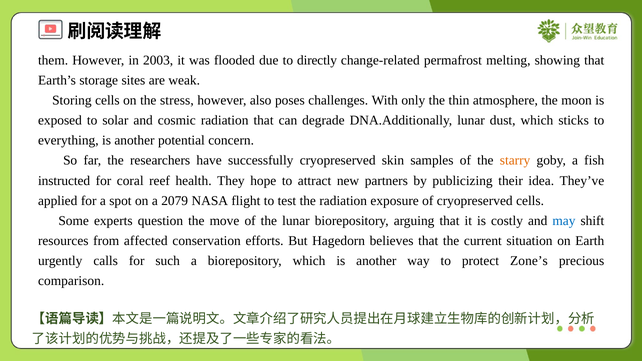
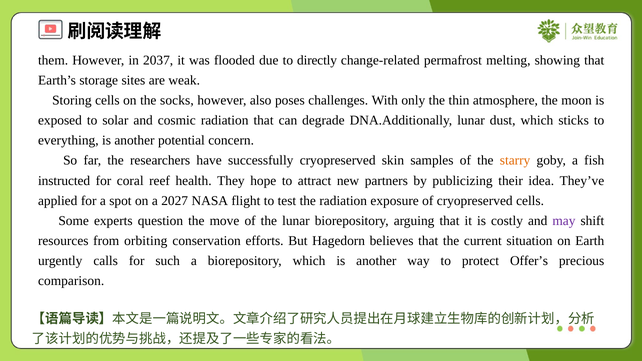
2003: 2003 -> 2037
stress: stress -> socks
2079: 2079 -> 2027
may colour: blue -> purple
affected: affected -> orbiting
Zone’s: Zone’s -> Offer’s
